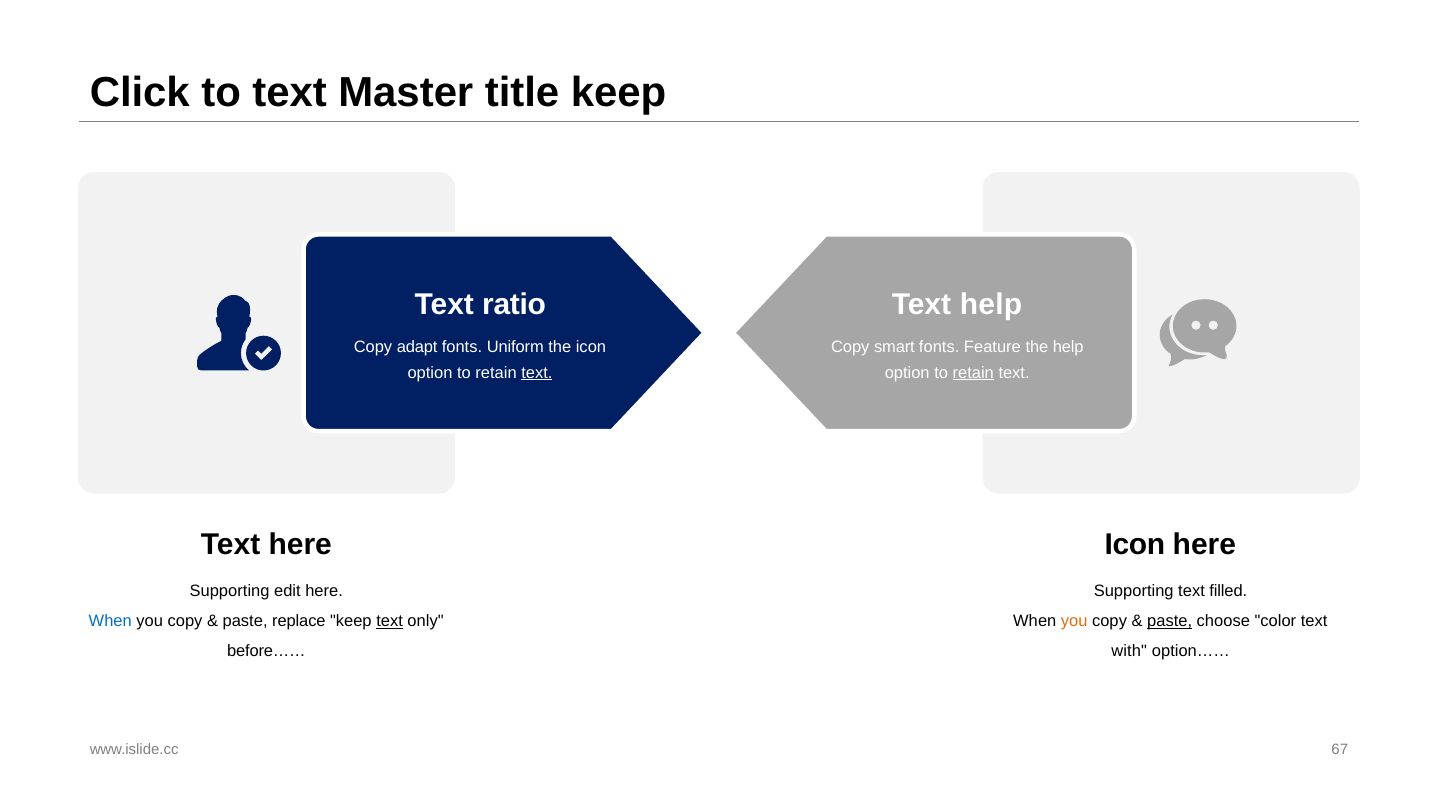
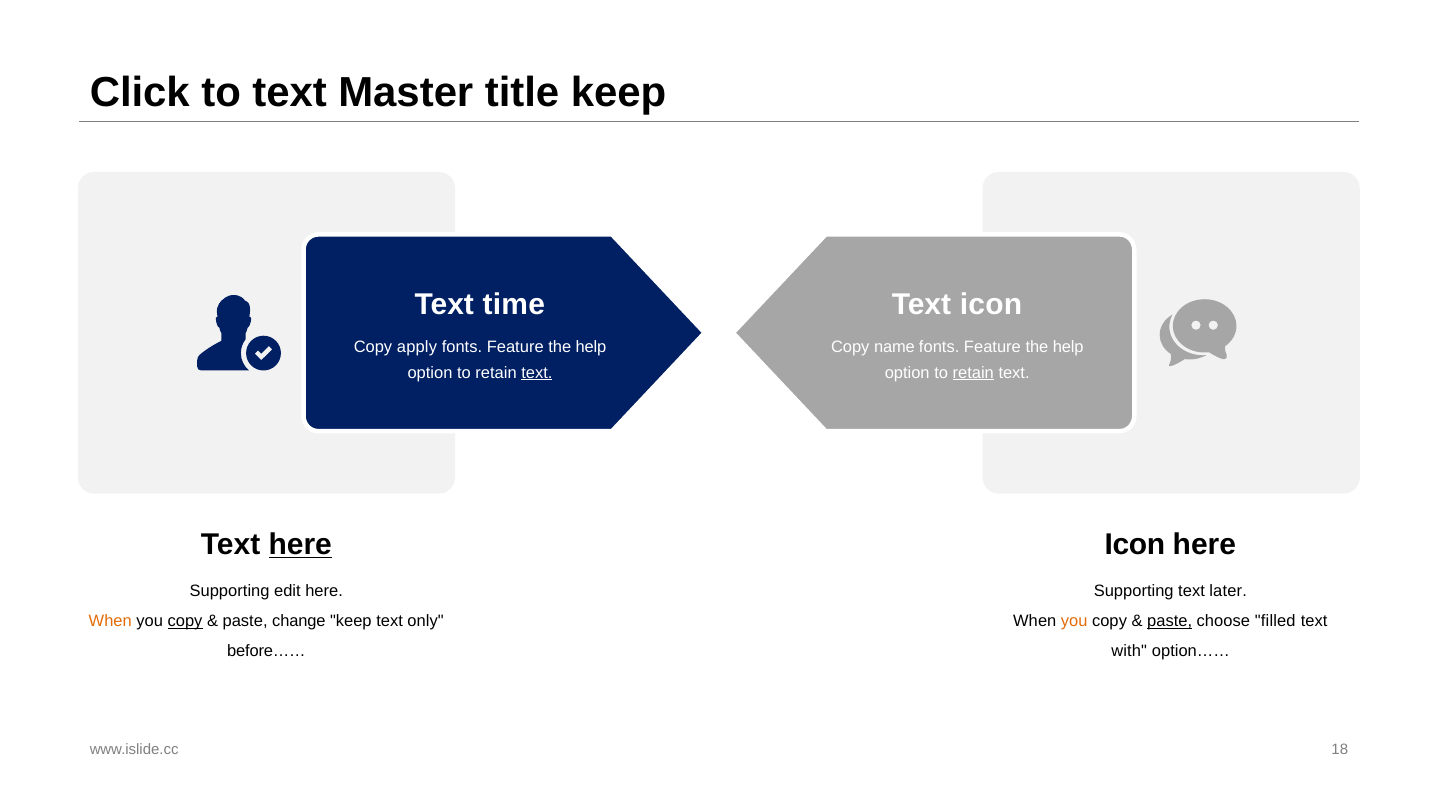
ratio: ratio -> time
Text help: help -> icon
adapt: adapt -> apply
Uniform at (515, 347): Uniform -> Feature
icon at (591, 347): icon -> help
smart: smart -> name
here at (300, 545) underline: none -> present
filled: filled -> later
When at (110, 621) colour: blue -> orange
copy at (185, 621) underline: none -> present
replace: replace -> change
text at (390, 621) underline: present -> none
color: color -> filled
67: 67 -> 18
